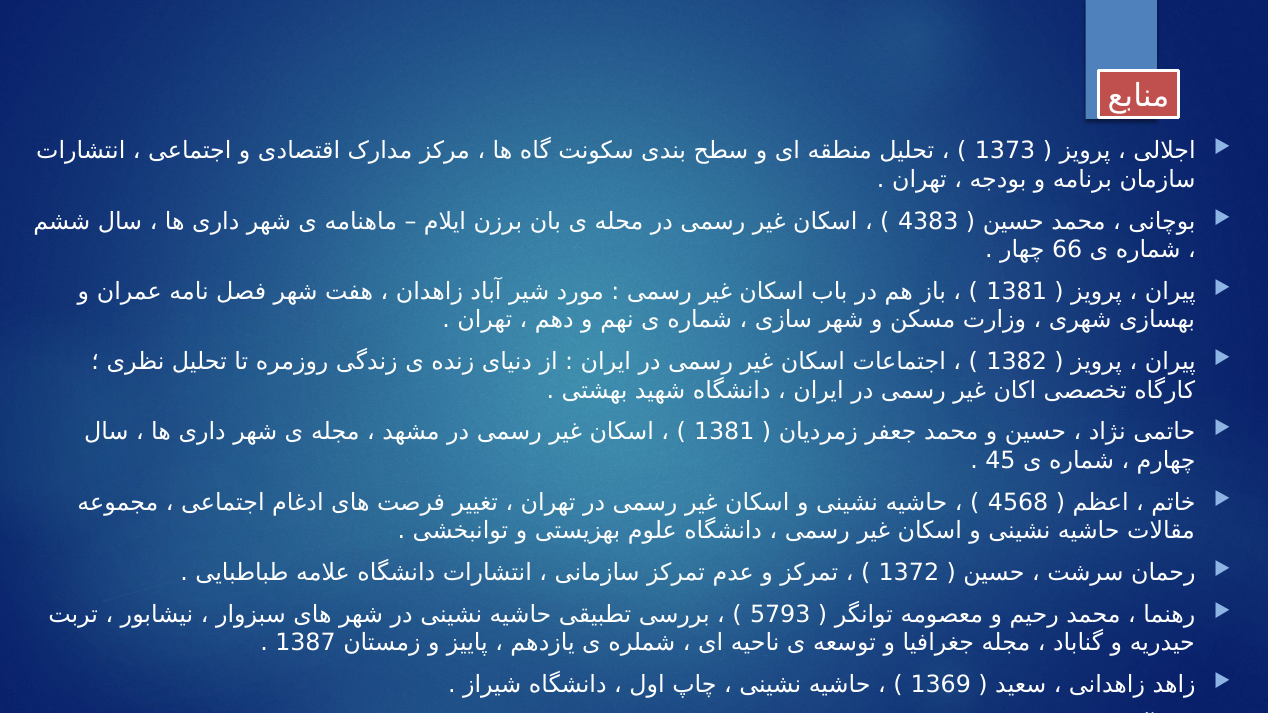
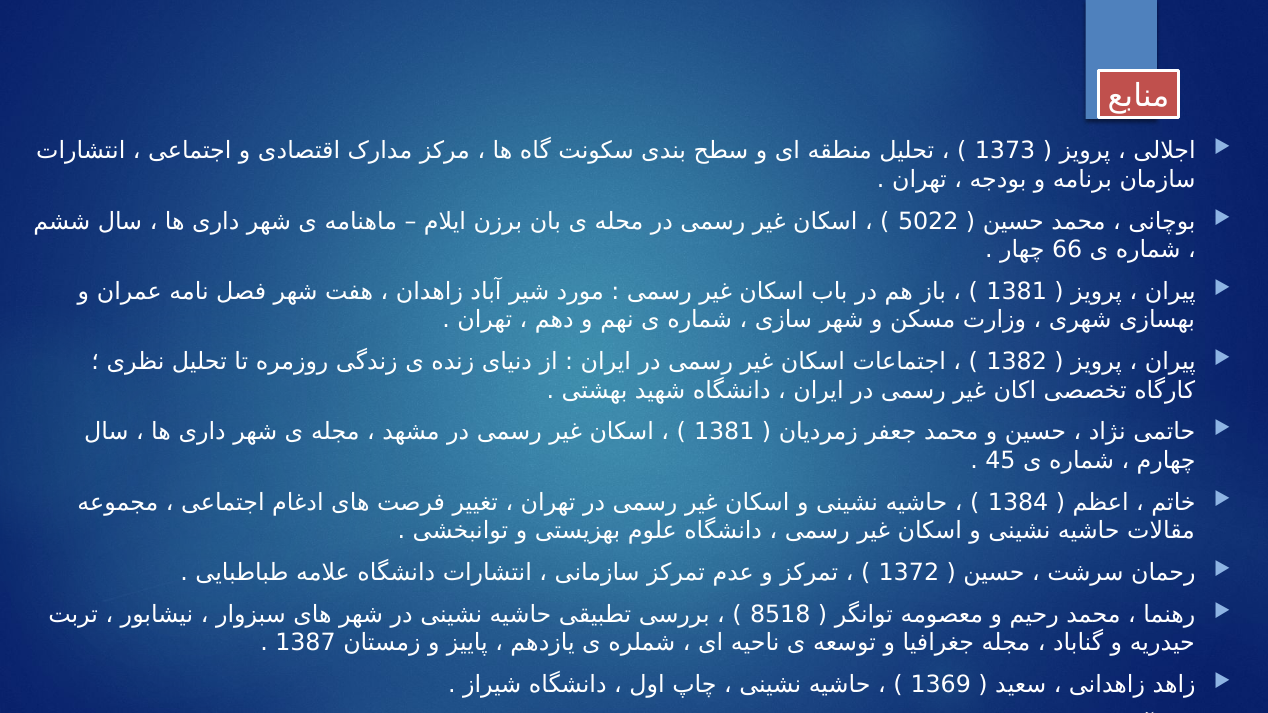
4383: 4383 -> 5022
4568: 4568 -> 1384
5793: 5793 -> 8518
